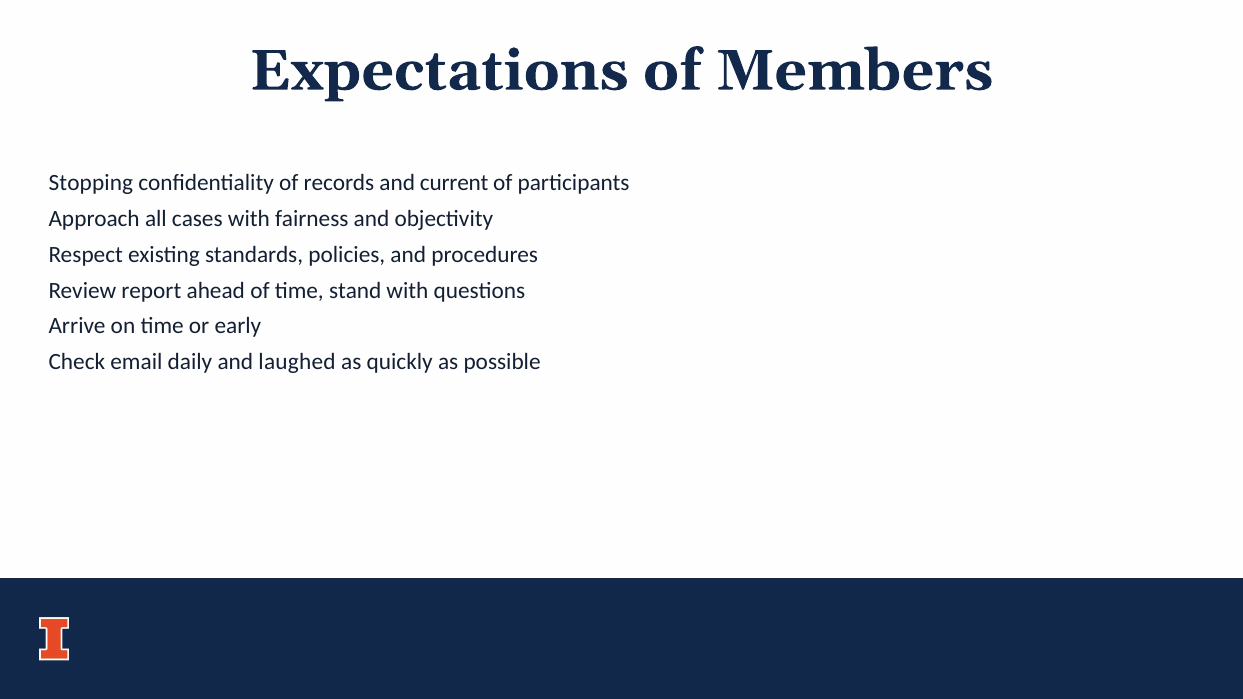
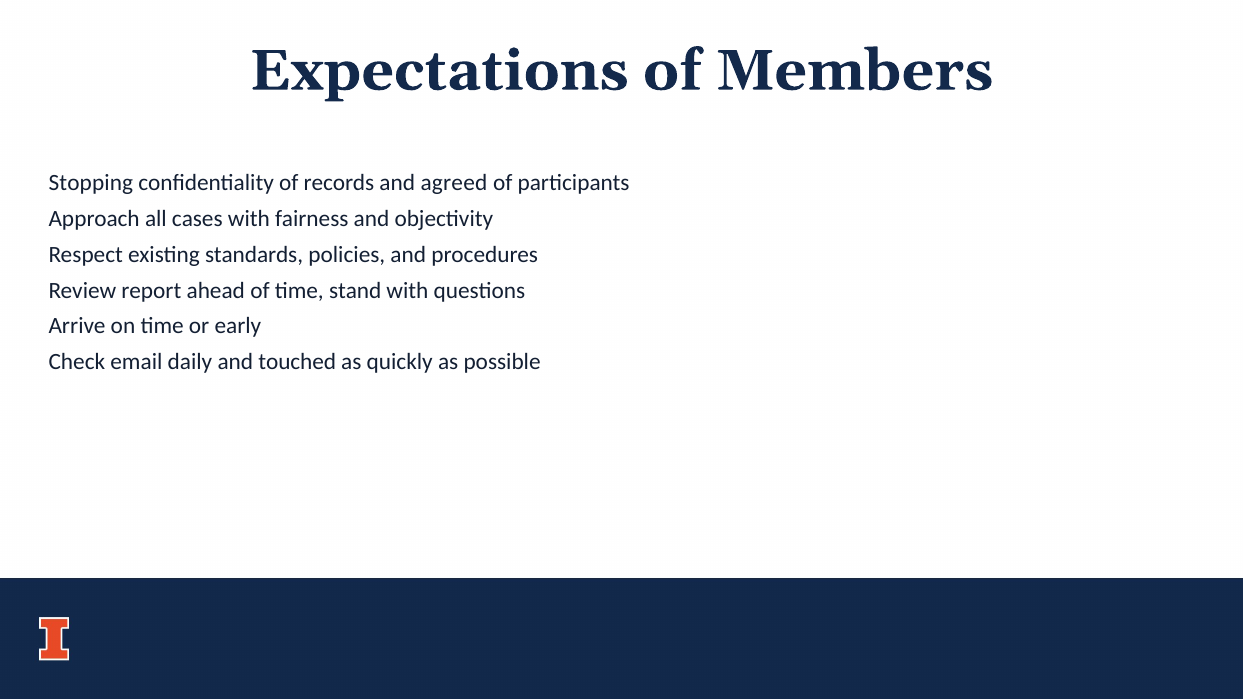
current: current -> agreed
laughed: laughed -> touched
